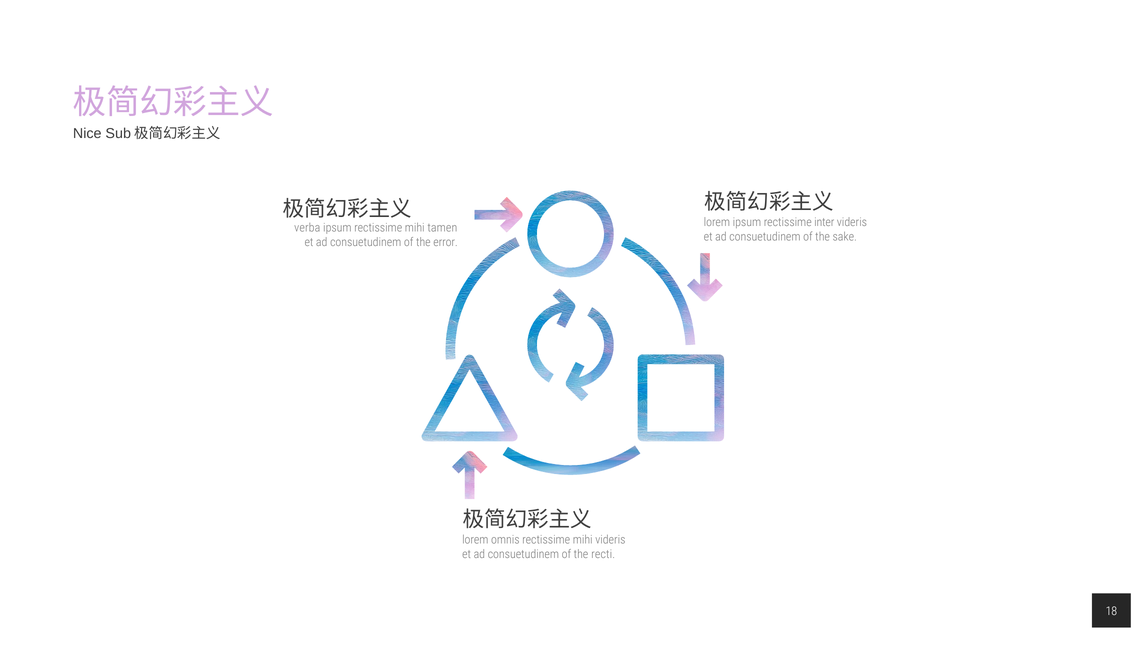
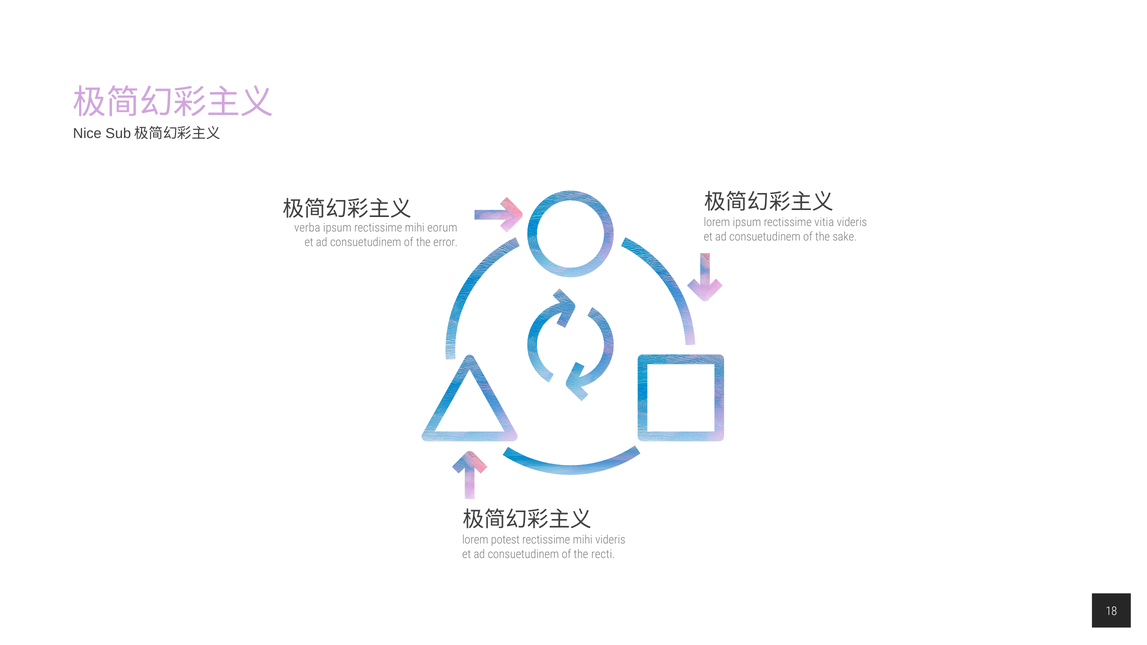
inter: inter -> vitia
tamen: tamen -> eorum
omnis: omnis -> potest
